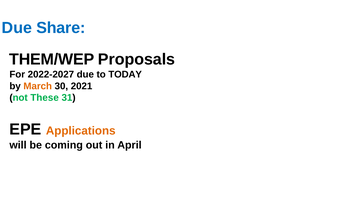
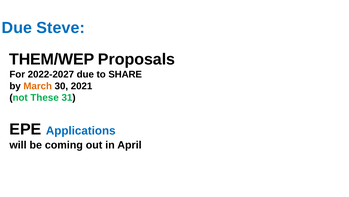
Share: Share -> Steve
TODAY: TODAY -> SHARE
Applications colour: orange -> blue
